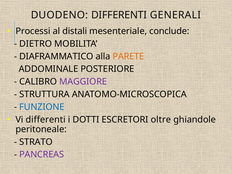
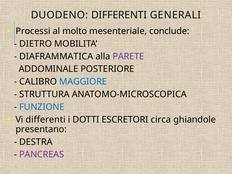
distali: distali -> molto
DIAFRAMMATICO: DIAFRAMMATICO -> DIAFRAMMATICA
PARETE colour: orange -> purple
MAGGIORE colour: purple -> blue
oltre: oltre -> circa
peritoneale: peritoneale -> presentano
STRATO: STRATO -> DESTRA
